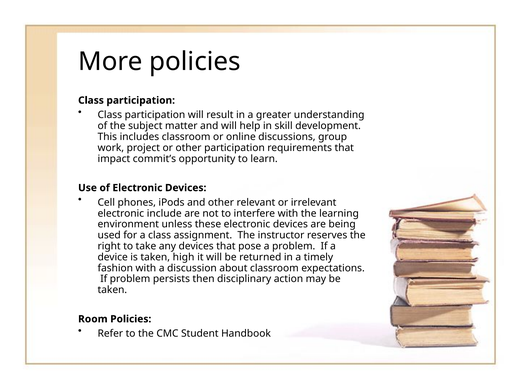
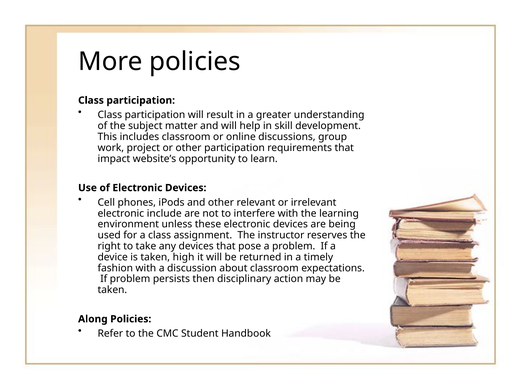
commit’s: commit’s -> website’s
Room: Room -> Along
